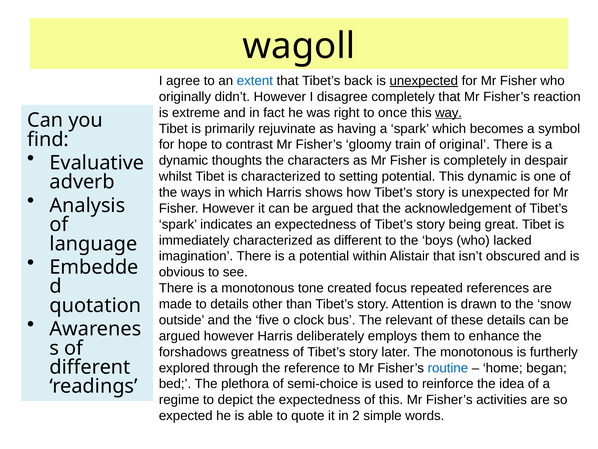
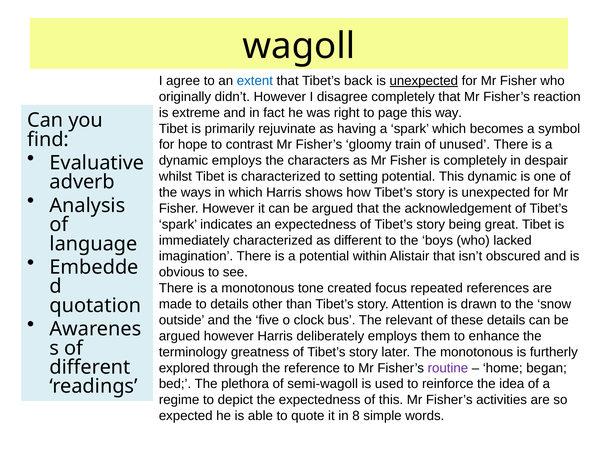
once: once -> page
way underline: present -> none
original: original -> unused
dynamic thoughts: thoughts -> employs
forshadows: forshadows -> terminology
routine colour: blue -> purple
semi-choice: semi-choice -> semi-wagoll
2: 2 -> 8
